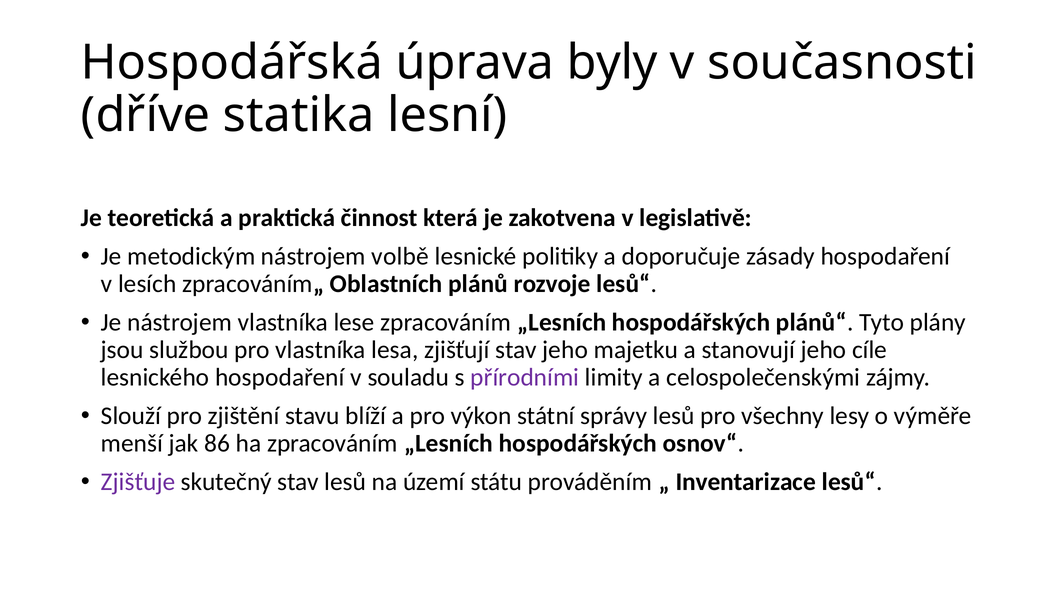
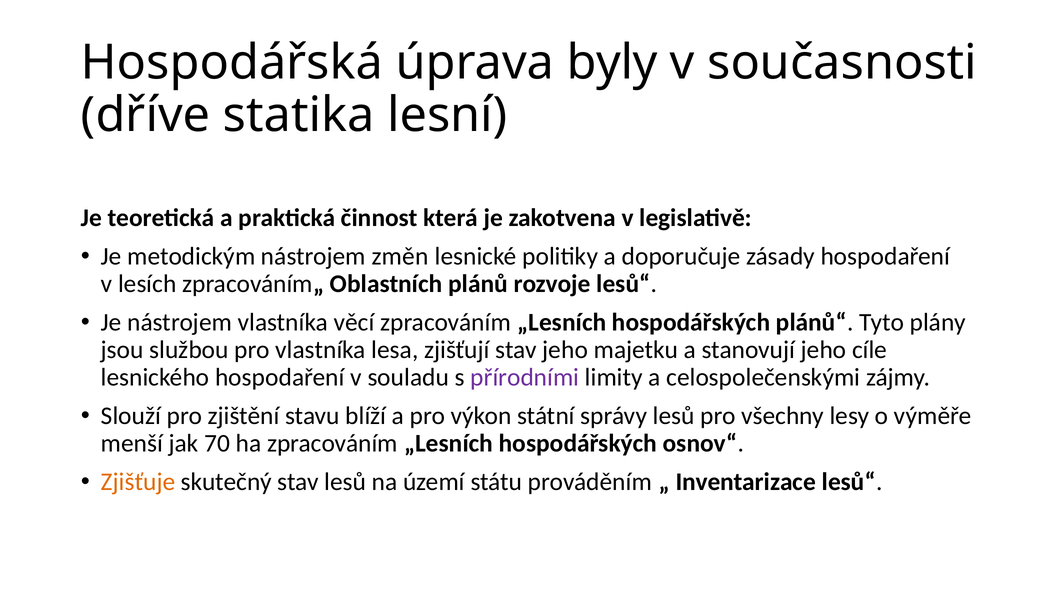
volbě: volbě -> změn
lese: lese -> věcí
86: 86 -> 70
Zjišťuje colour: purple -> orange
